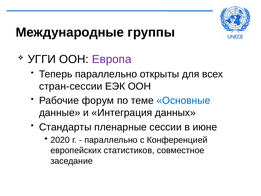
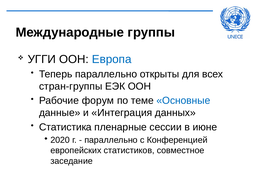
Европа colour: purple -> blue
стран-сессии: стран-сессии -> стран-группы
Стандарты: Стандарты -> Статистика
